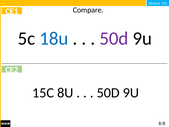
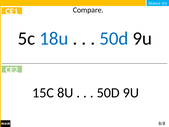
50d at (114, 38) colour: purple -> blue
